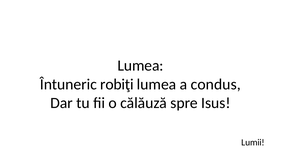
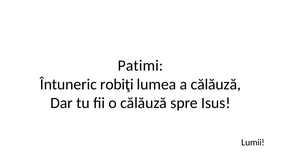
Lumea at (141, 66): Lumea -> Patimi
a condus: condus -> călăuză
